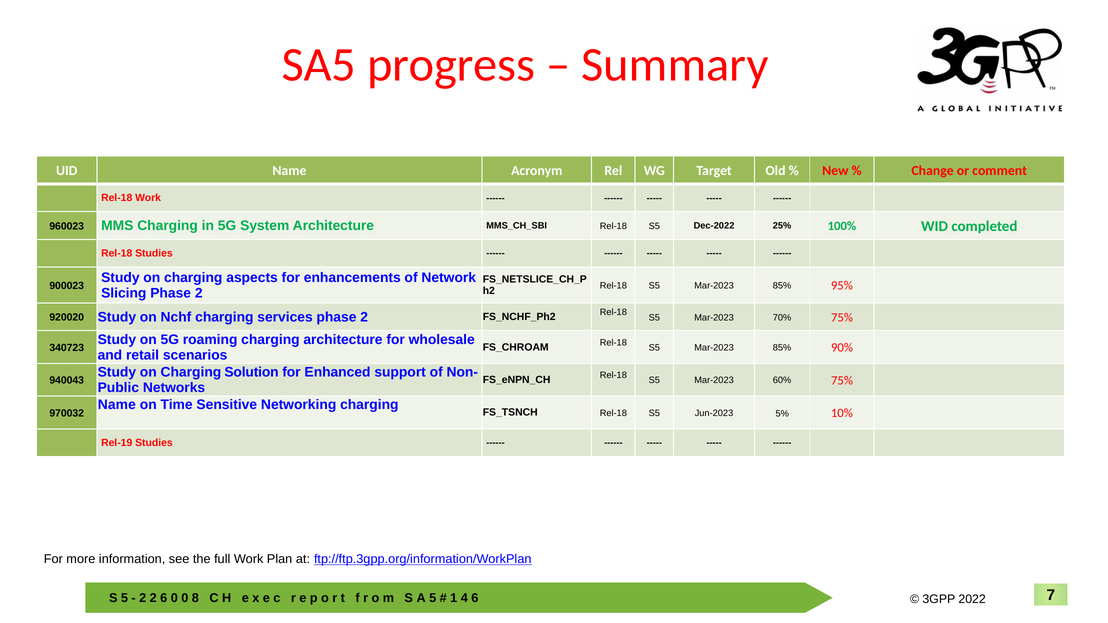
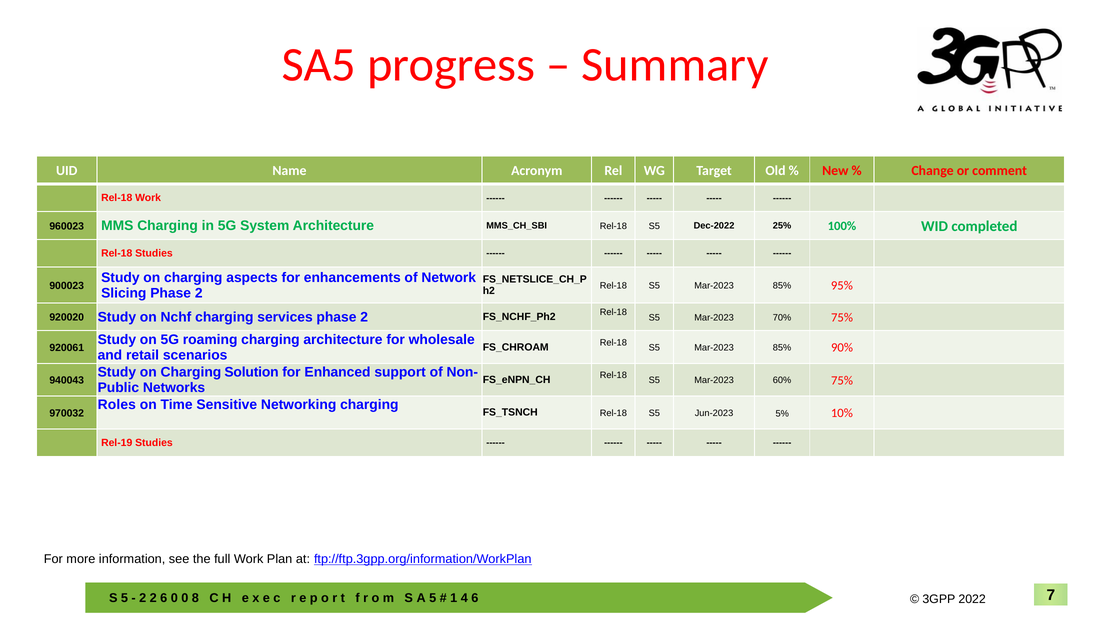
340723: 340723 -> 920061
Name at (117, 405): Name -> Roles
